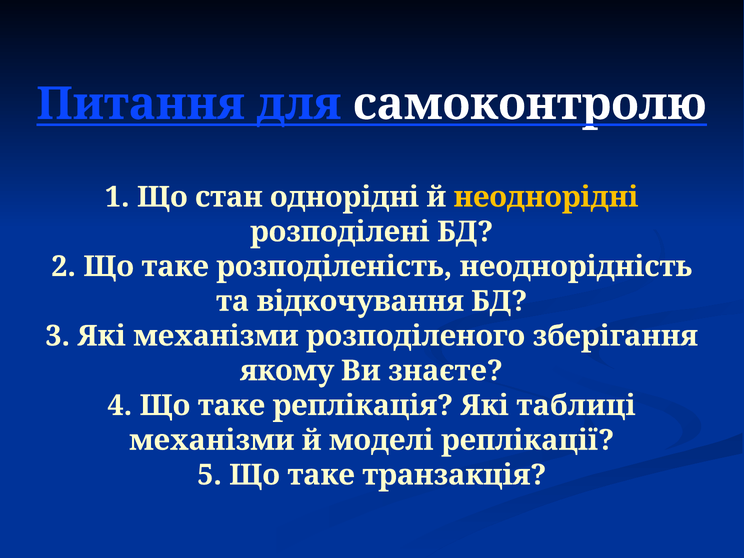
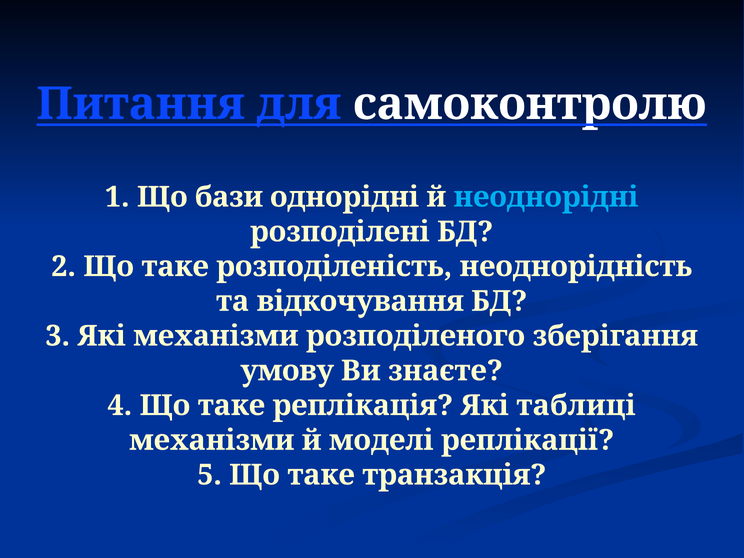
стан: стан -> бази
неоднорідні colour: yellow -> light blue
якому: якому -> умову
